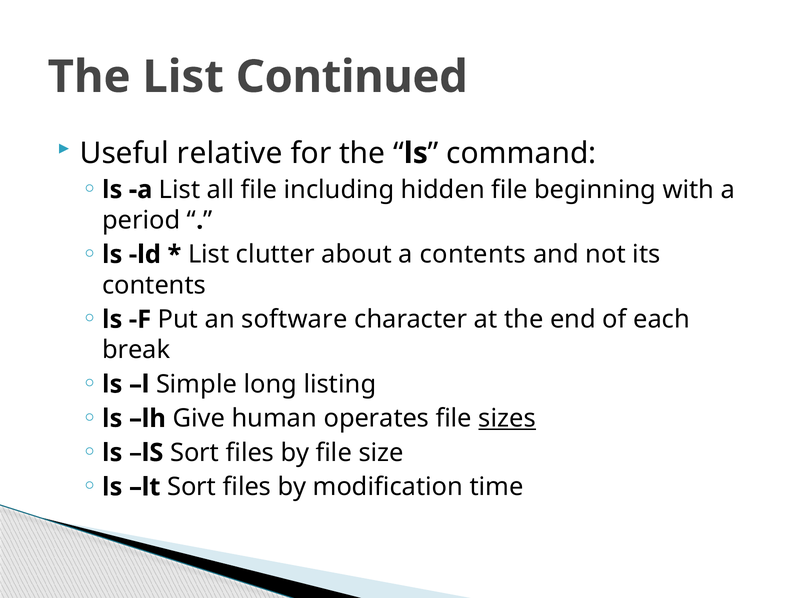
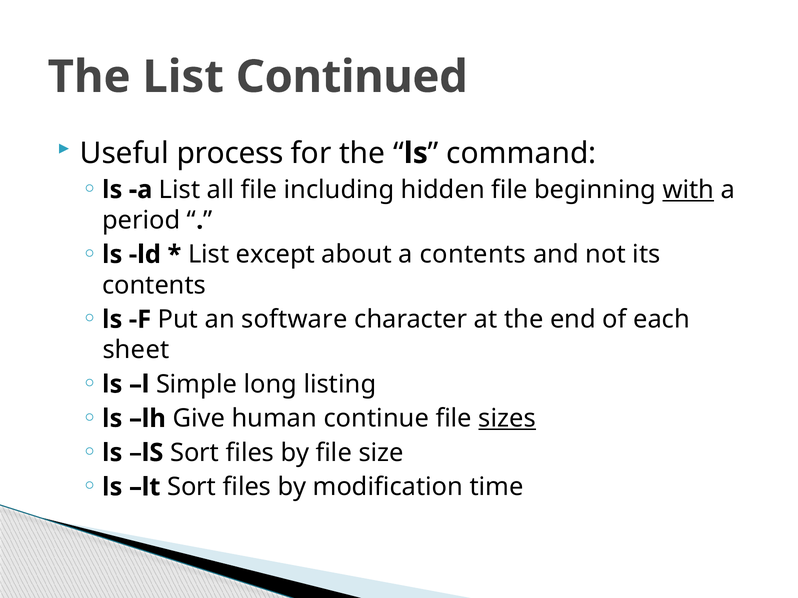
relative: relative -> process
with underline: none -> present
clutter: clutter -> except
break: break -> sheet
operates: operates -> continue
